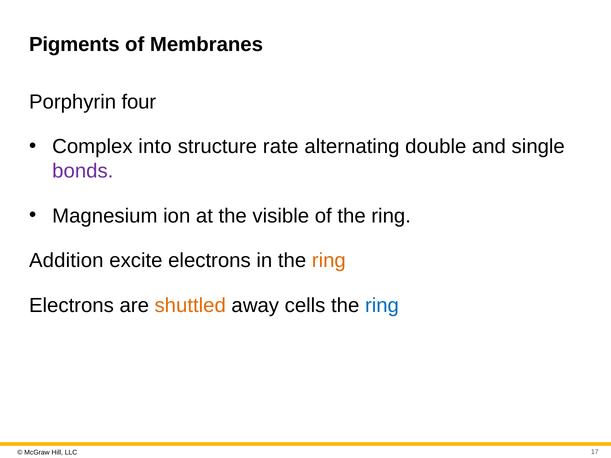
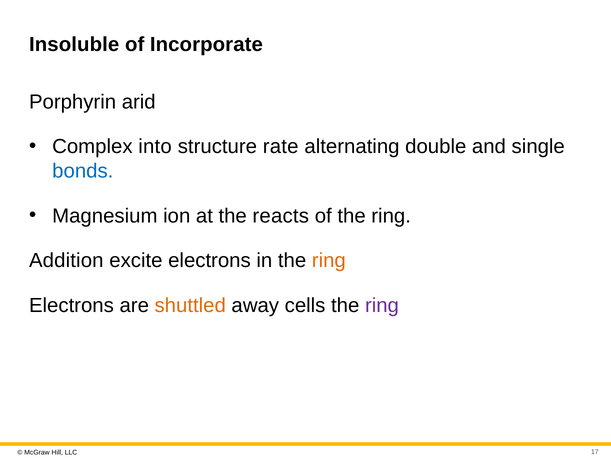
Pigments: Pigments -> Insoluble
Membranes: Membranes -> Incorporate
four: four -> arid
bonds colour: purple -> blue
visible: visible -> reacts
ring at (382, 306) colour: blue -> purple
